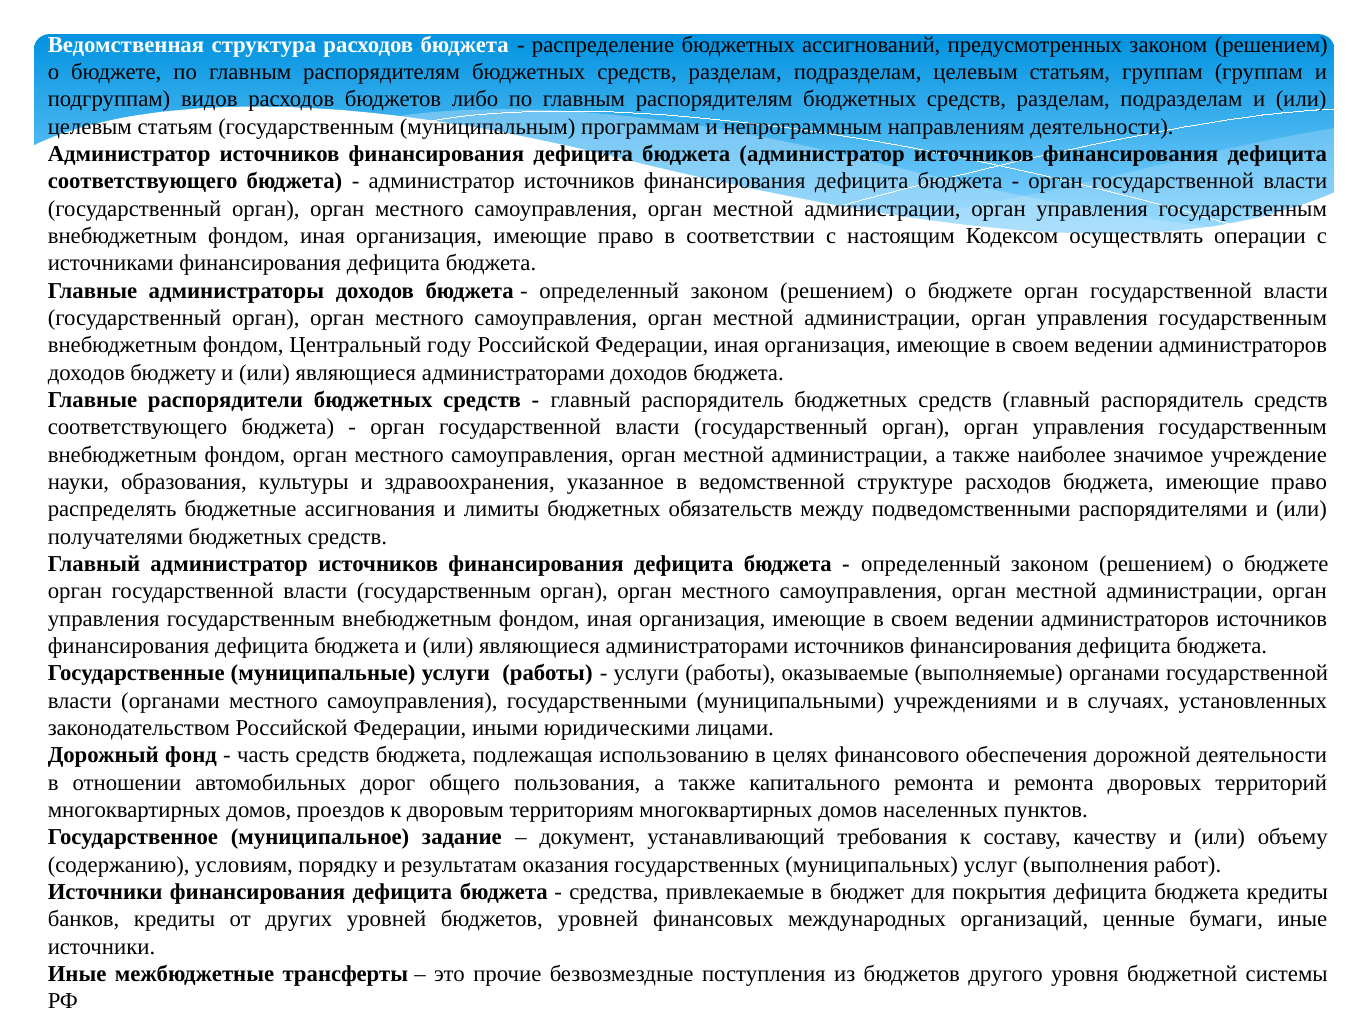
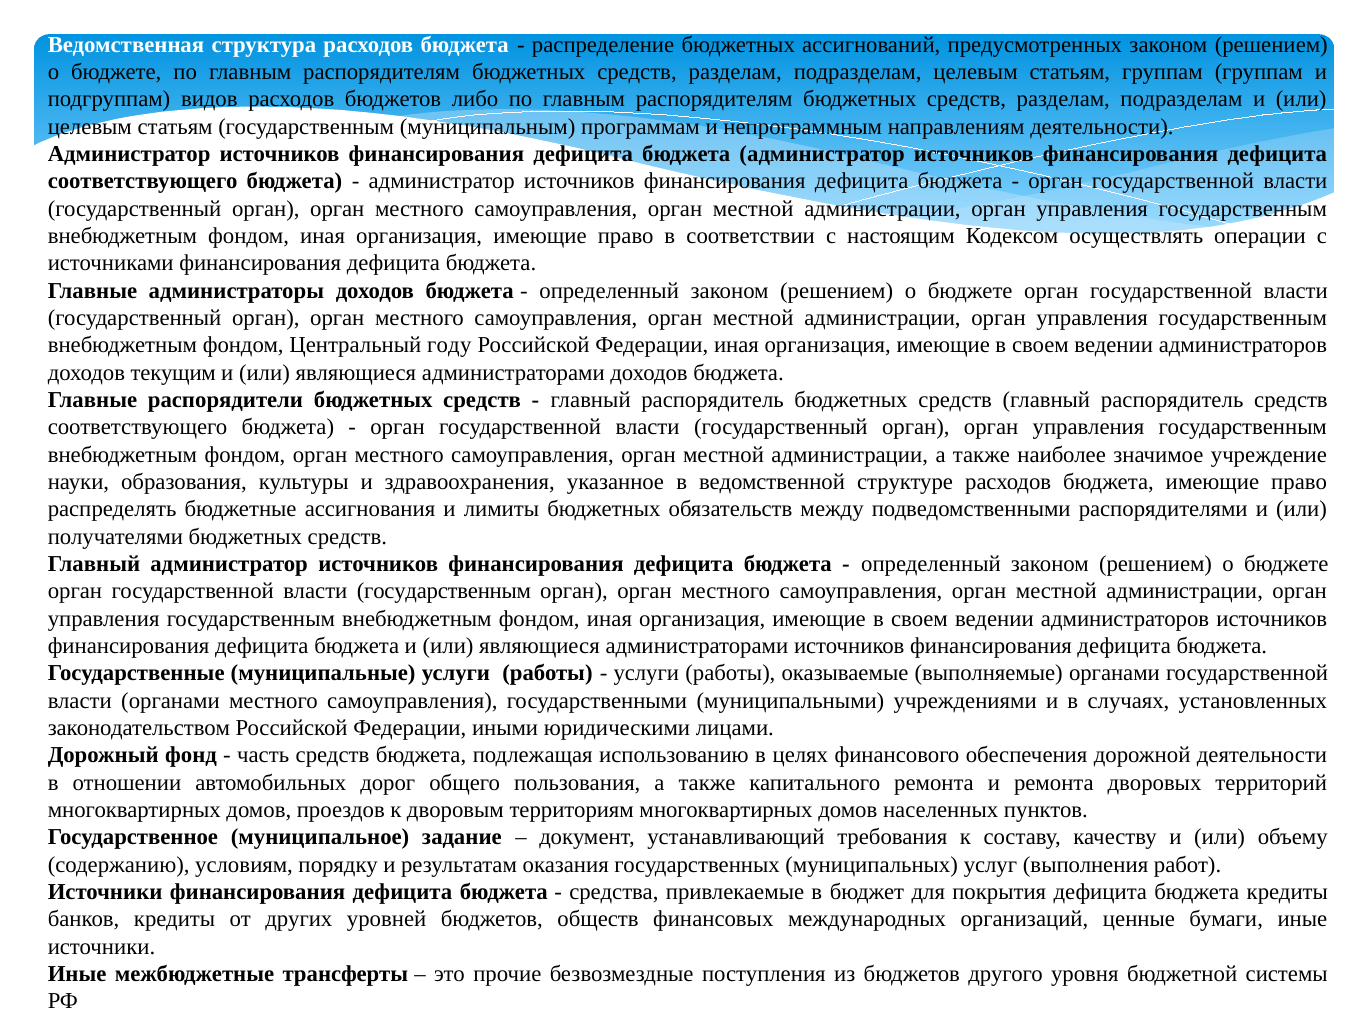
бюджету: бюджету -> текущим
бюджетов уровней: уровней -> обществ
